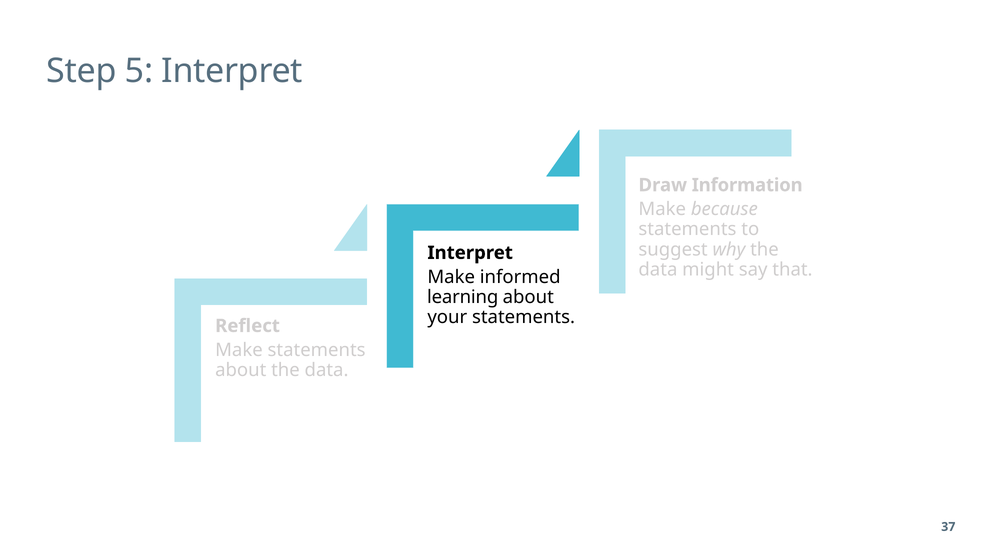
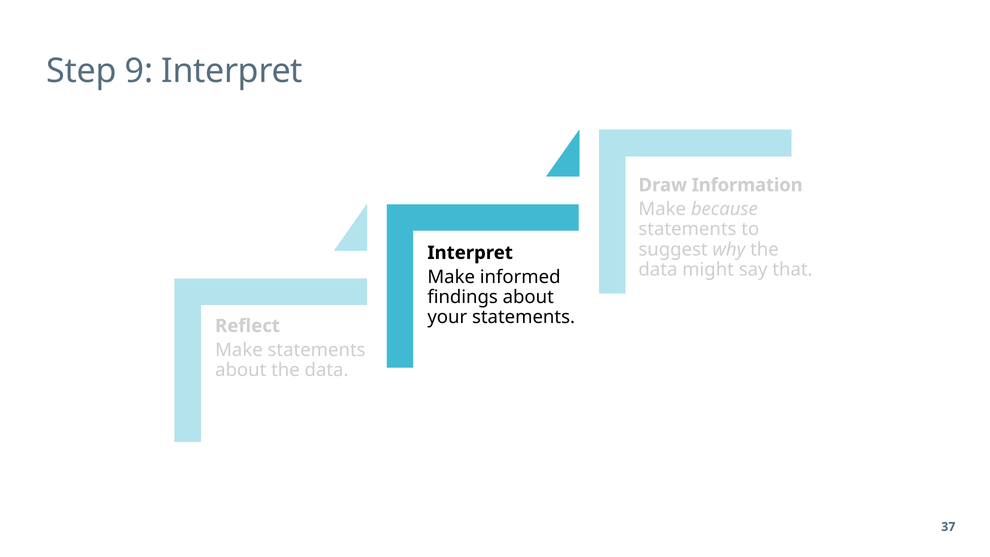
5: 5 -> 9
learning: learning -> findings
